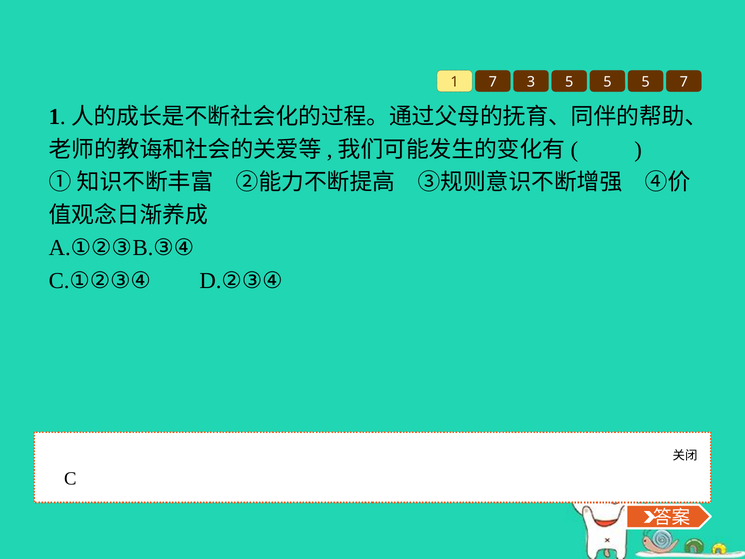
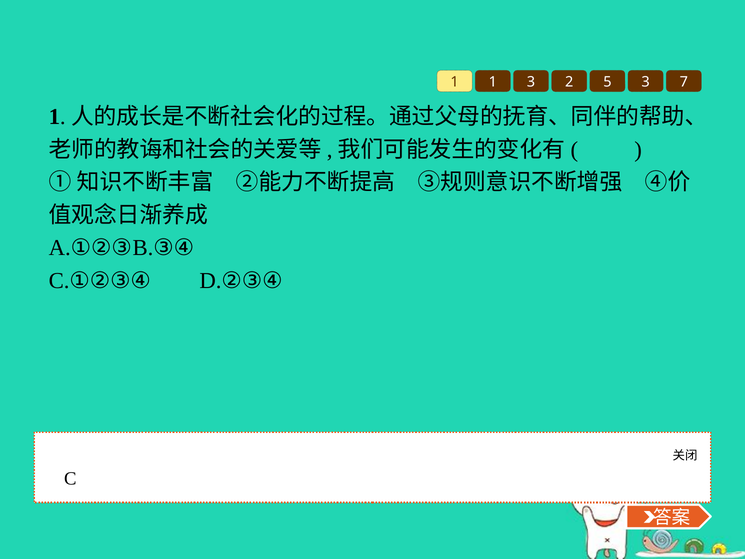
1 7: 7 -> 1
3 5: 5 -> 2
5 at (646, 82): 5 -> 3
